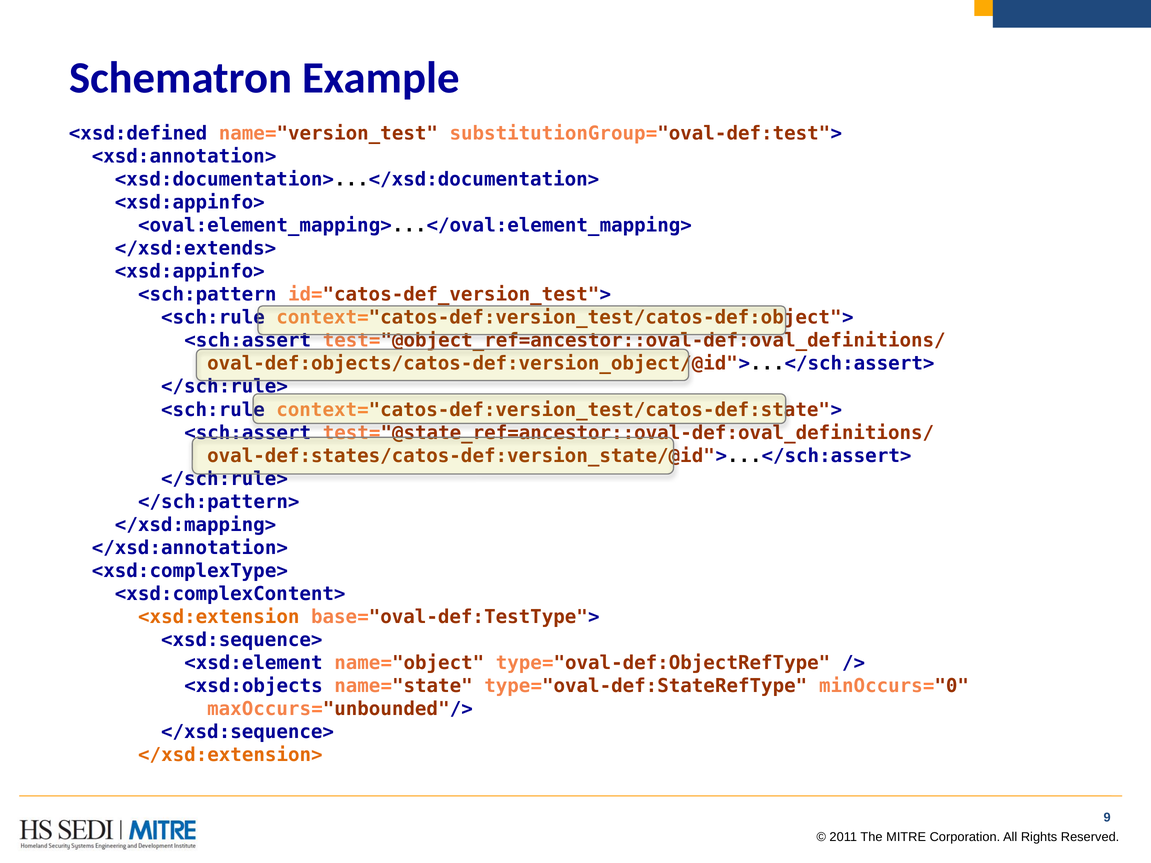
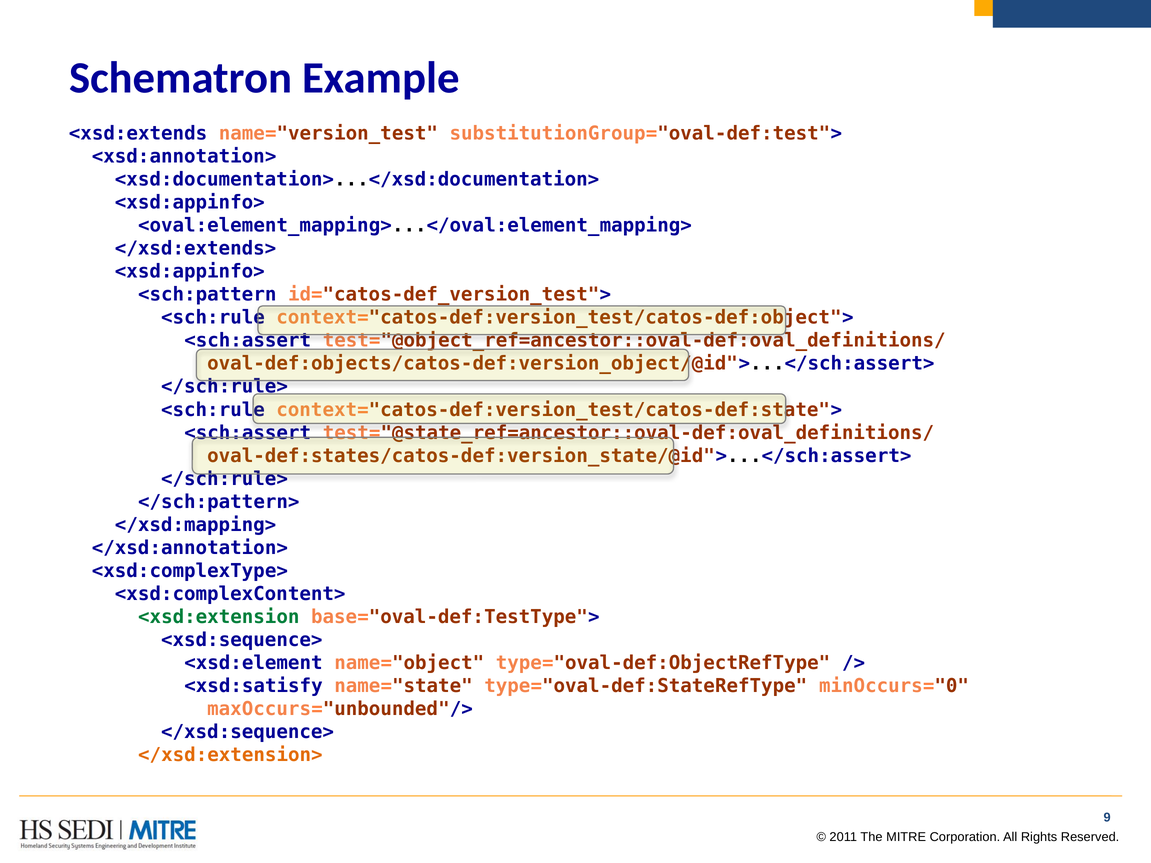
<xsd:defined: <xsd:defined -> <xsd:extends
<xsd:extension colour: orange -> green
<xsd:objects: <xsd:objects -> <xsd:satisfy
